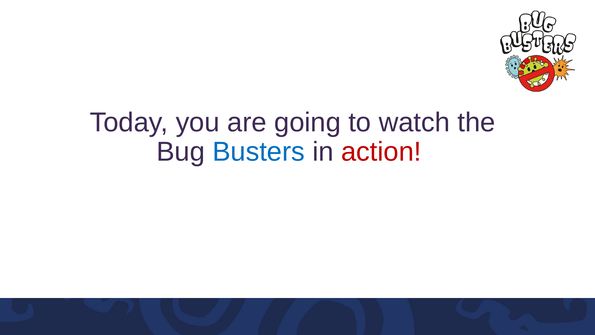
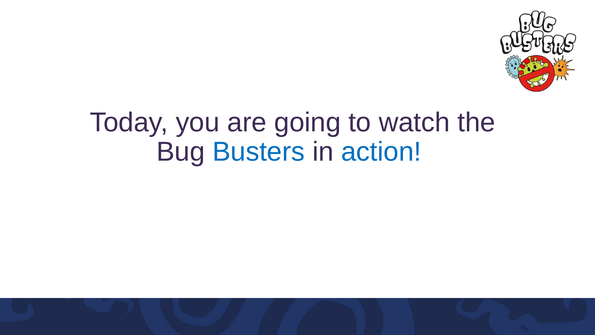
action colour: red -> blue
